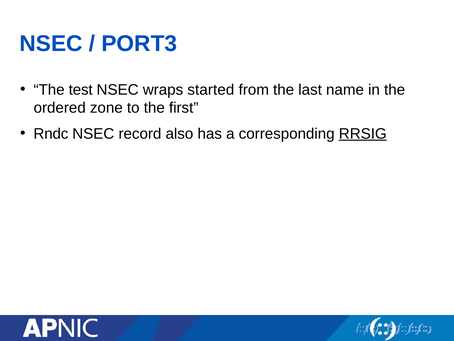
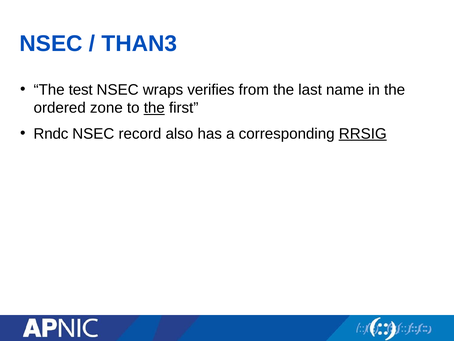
PORT3: PORT3 -> THAN3
started: started -> verifies
the at (154, 108) underline: none -> present
